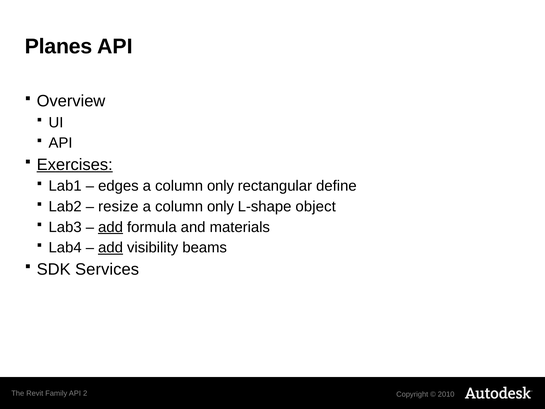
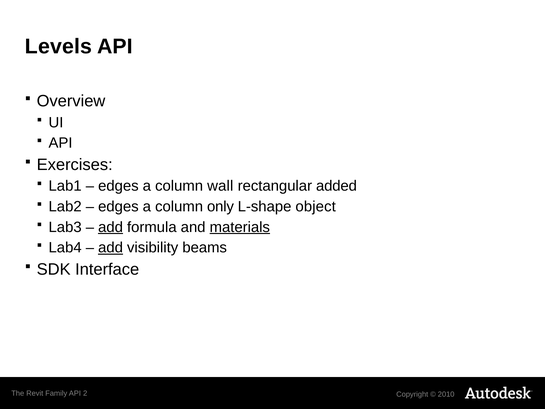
Planes: Planes -> Levels
Exercises underline: present -> none
only at (220, 186): only -> wall
define: define -> added
resize at (118, 206): resize -> edges
materials underline: none -> present
Services: Services -> Interface
